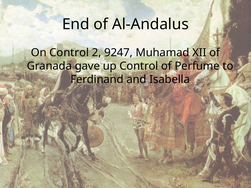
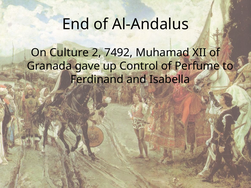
On Control: Control -> Culture
9247: 9247 -> 7492
